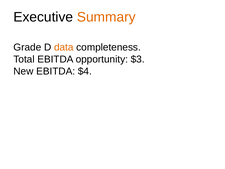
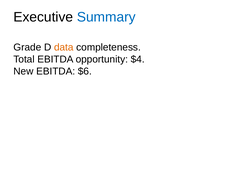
Summary colour: orange -> blue
$3: $3 -> $4
$4: $4 -> $6
